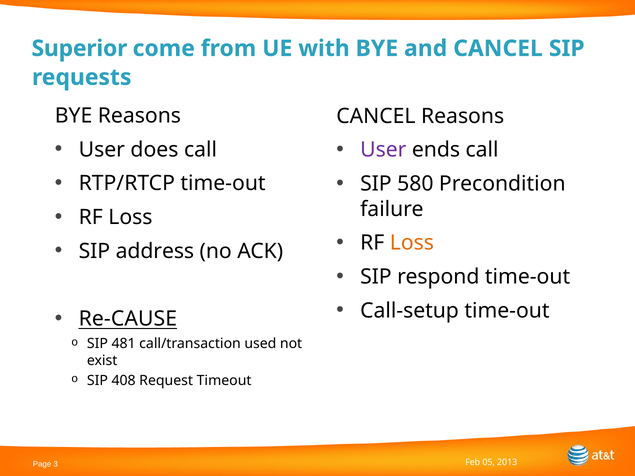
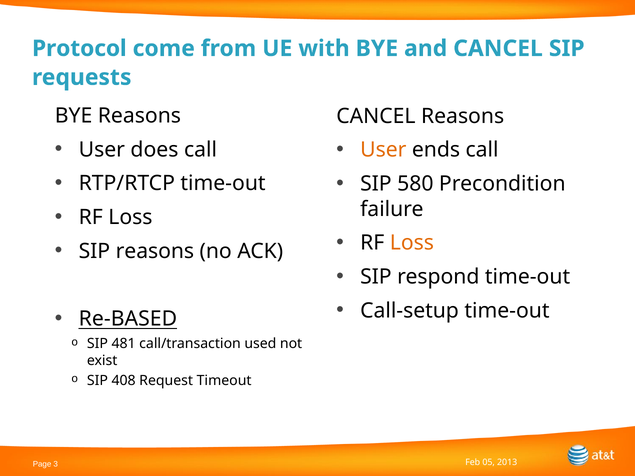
Superior: Superior -> Protocol
User at (383, 150) colour: purple -> orange
SIP address: address -> reasons
Re-CAUSE: Re-CAUSE -> Re-BASED
